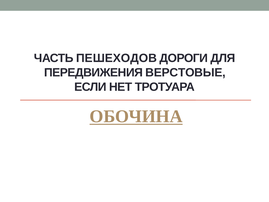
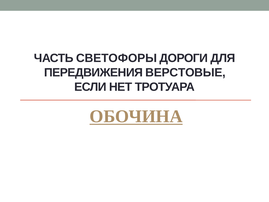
ПЕШЕХОДОВ: ПЕШЕХОДОВ -> СВЕТОФОРЫ
